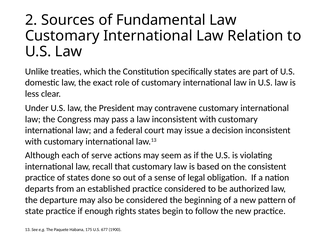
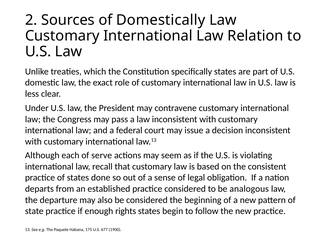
Fundamental: Fundamental -> Domestically
authorized: authorized -> analogous
